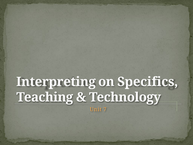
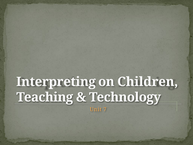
Specifics: Specifics -> Children
